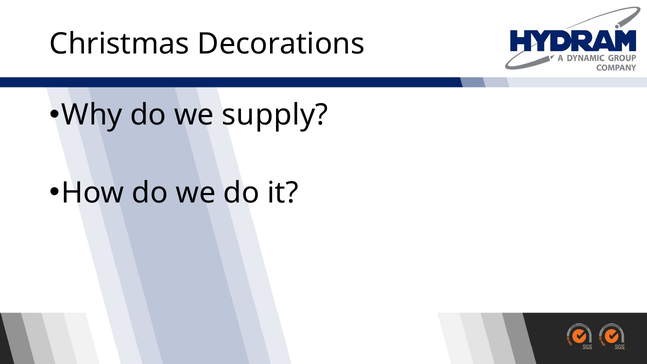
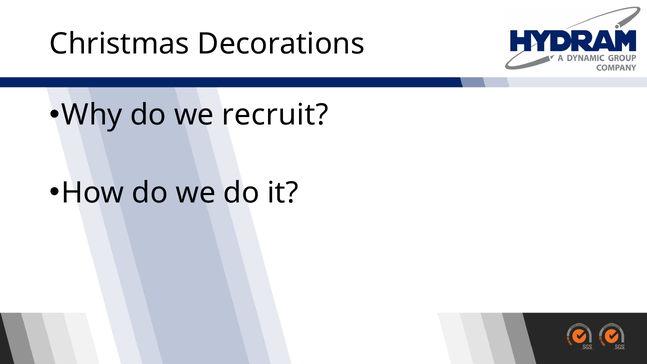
supply: supply -> recruit
